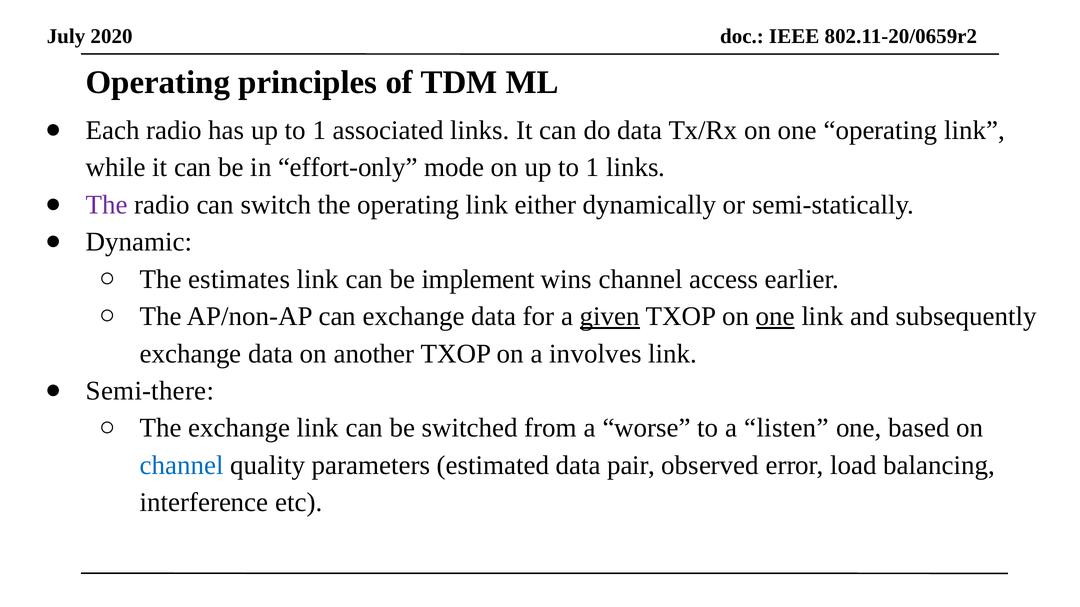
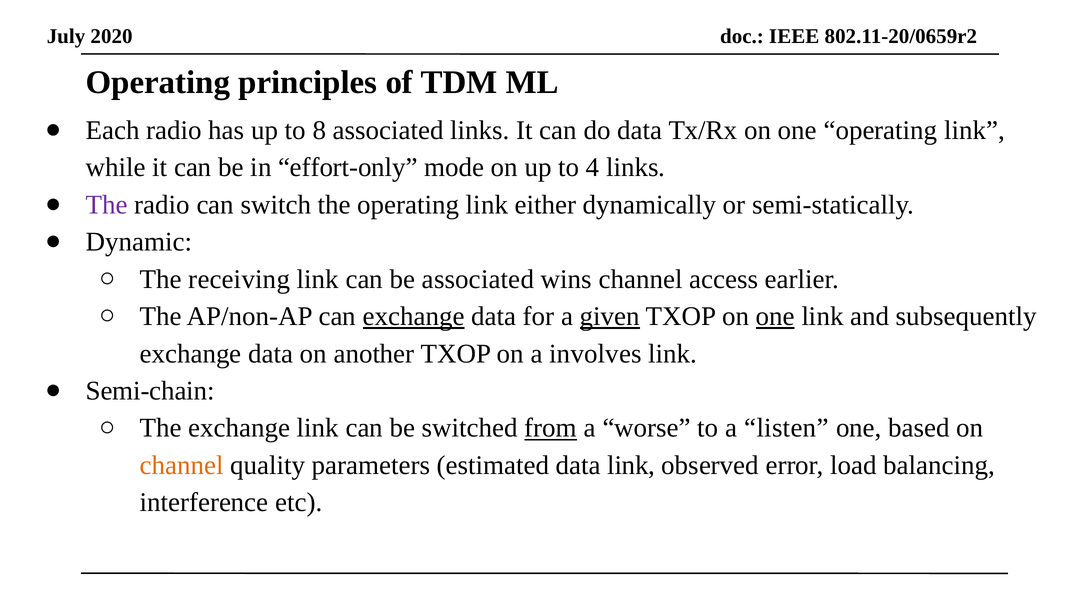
has up to 1: 1 -> 8
on up to 1: 1 -> 4
estimates: estimates -> receiving
be implement: implement -> associated
exchange at (414, 317) underline: none -> present
Semi-there: Semi-there -> Semi-chain
from underline: none -> present
channel at (182, 466) colour: blue -> orange
data pair: pair -> link
